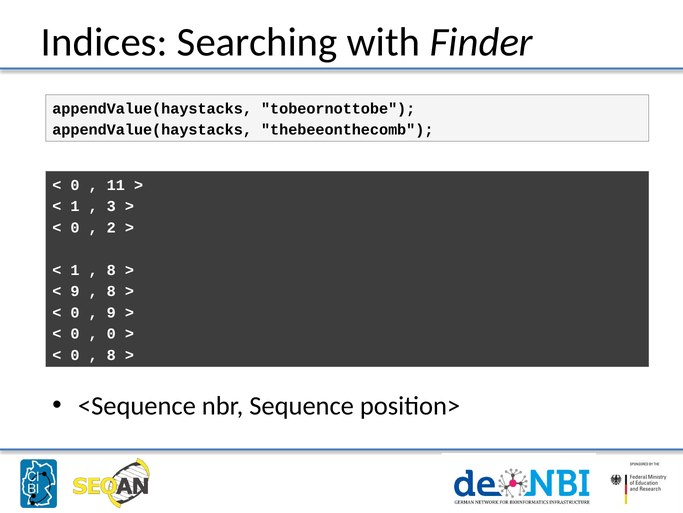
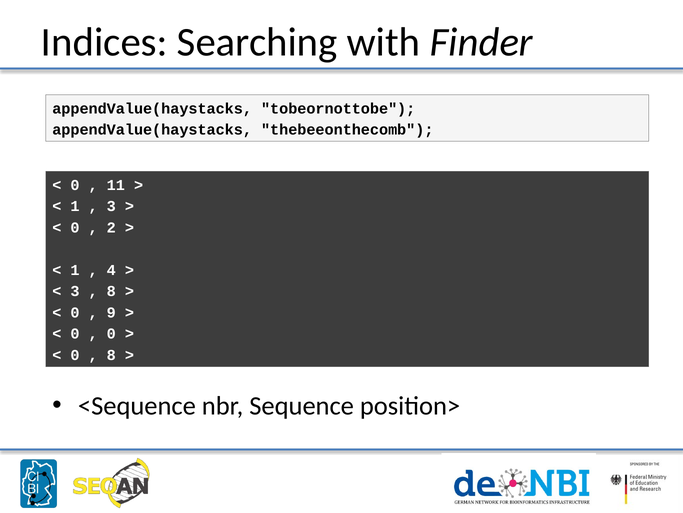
8 at (111, 270): 8 -> 4
9 at (75, 291): 9 -> 3
